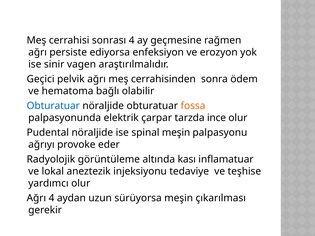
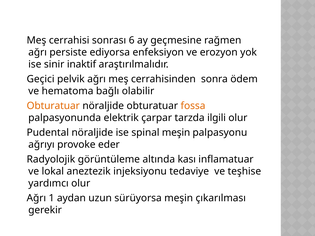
sonrası 4: 4 -> 6
vagen: vagen -> inaktif
Obturatuar at (53, 106) colour: blue -> orange
ince: ince -> ilgili
Ağrı 4: 4 -> 1
